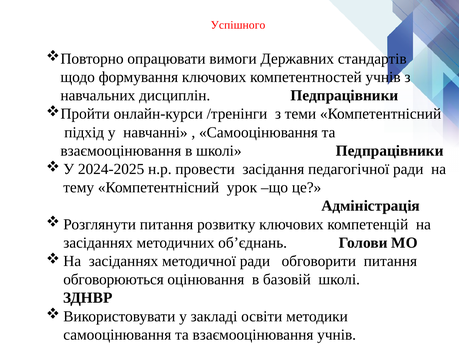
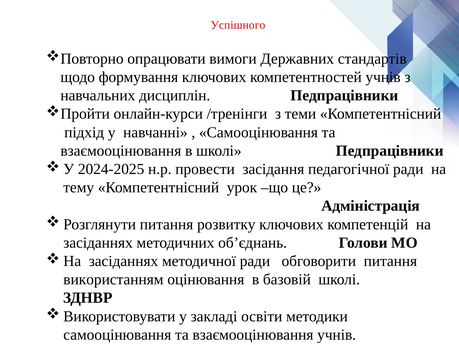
обговорюються: обговорюються -> використанням
